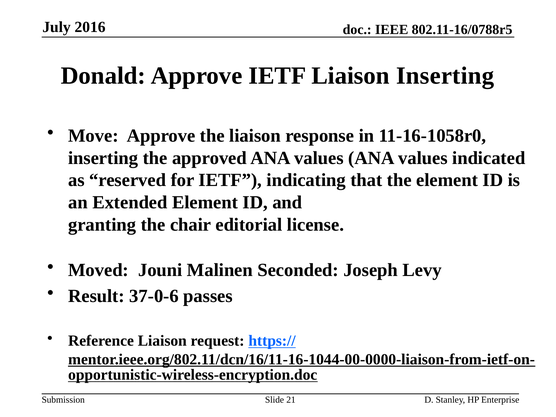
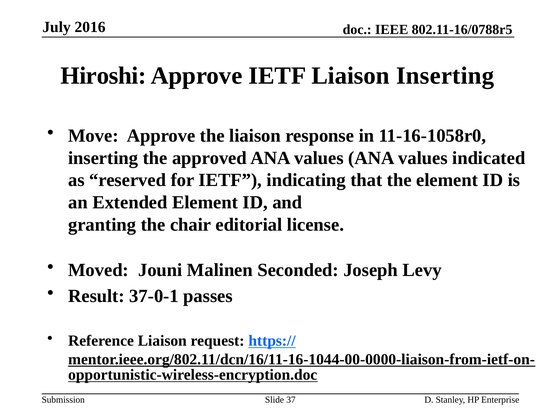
Donald: Donald -> Hiroshi
37-0-6: 37-0-6 -> 37-0-1
21: 21 -> 37
